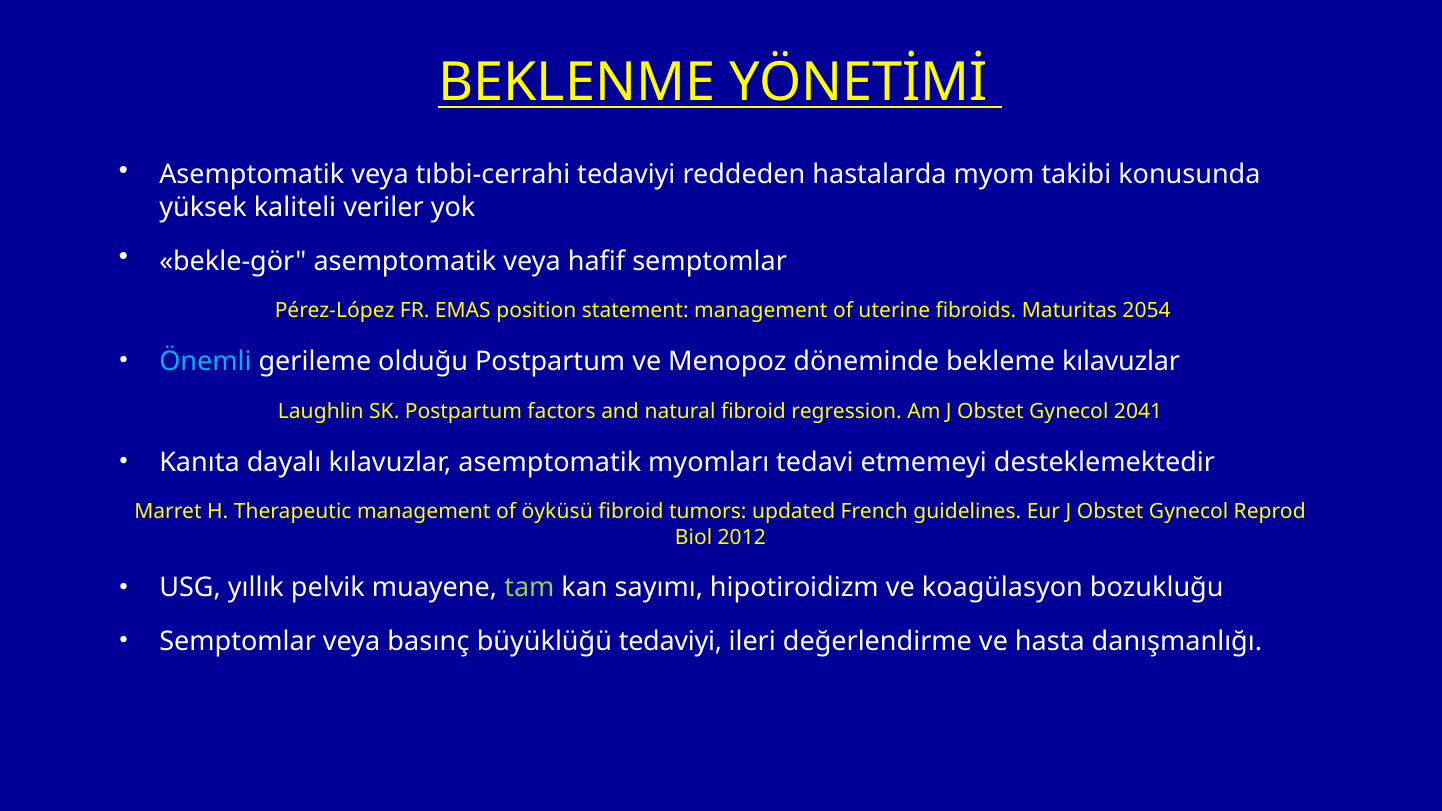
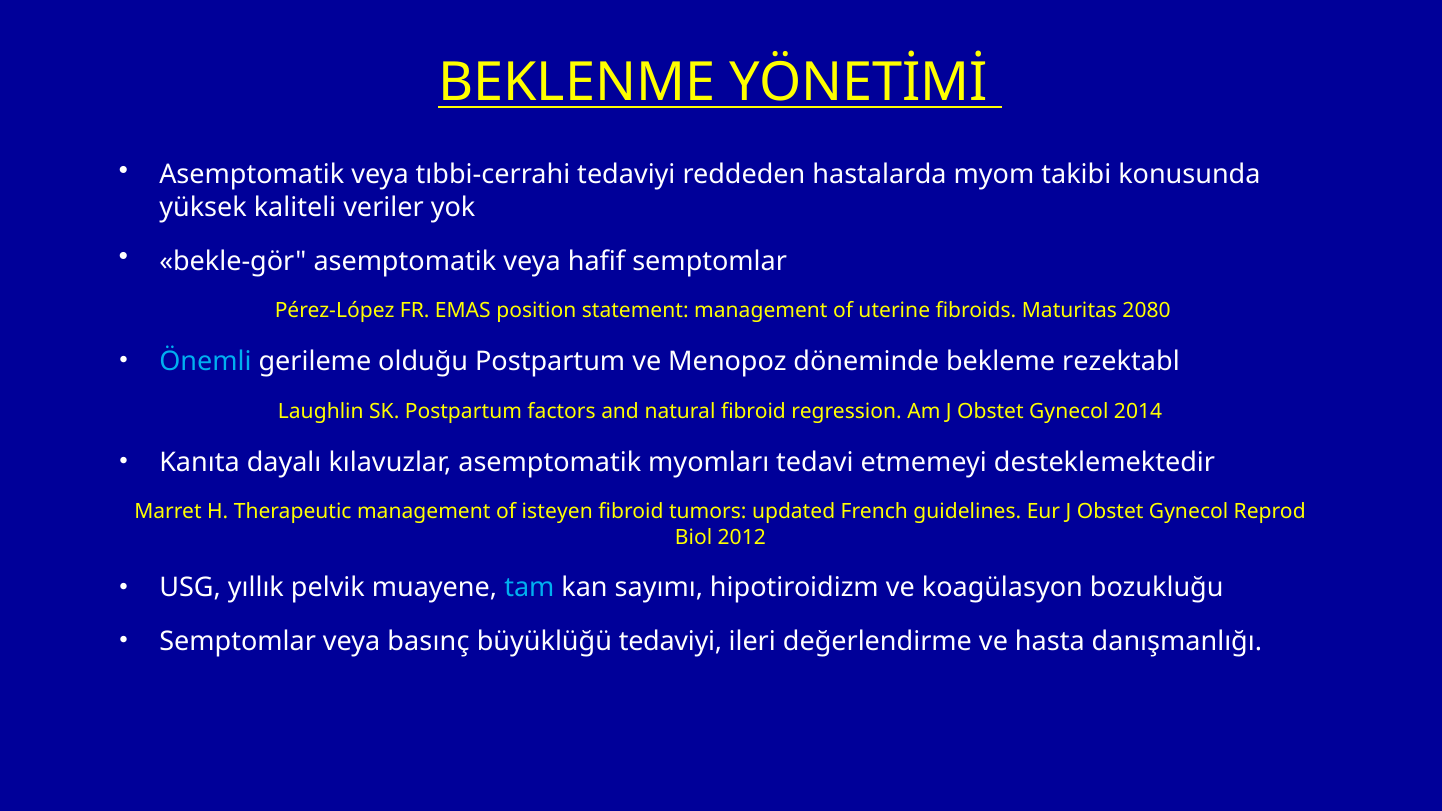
2054: 2054 -> 2080
bekleme kılavuzlar: kılavuzlar -> rezektabl
2041: 2041 -> 2014
öyküsü: öyküsü -> isteyen
tam colour: light green -> light blue
